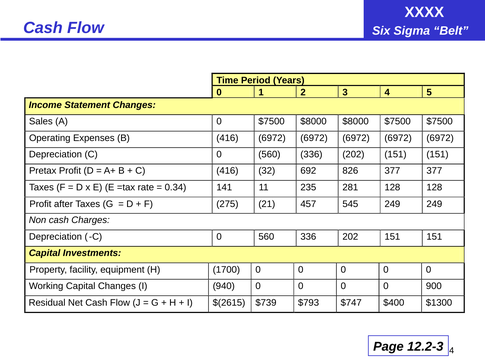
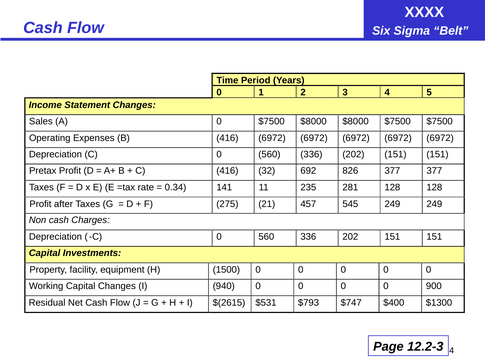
1700: 1700 -> 1500
$739: $739 -> $531
